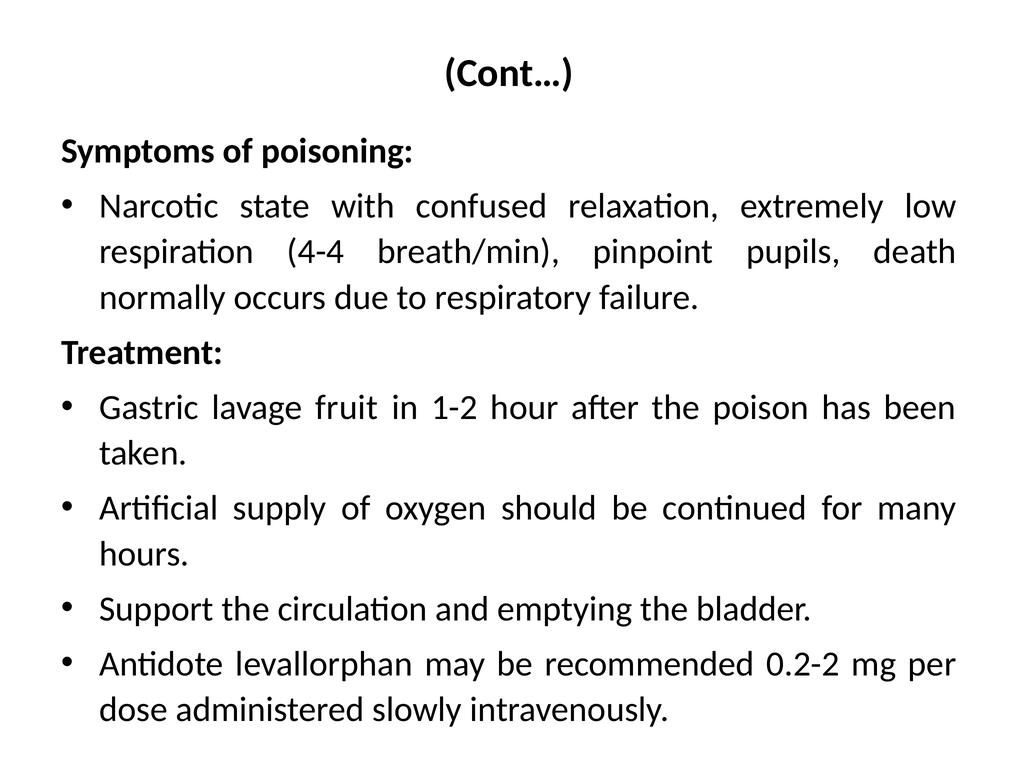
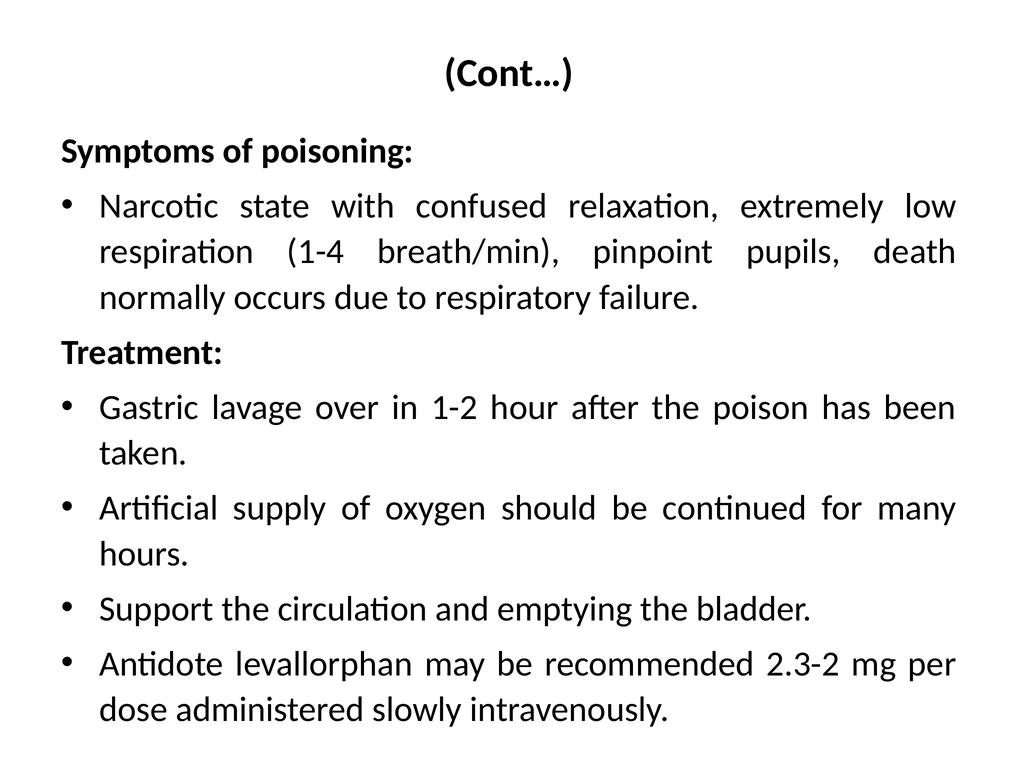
4-4: 4-4 -> 1-4
fruit: fruit -> over
0.2-2: 0.2-2 -> 2.3-2
